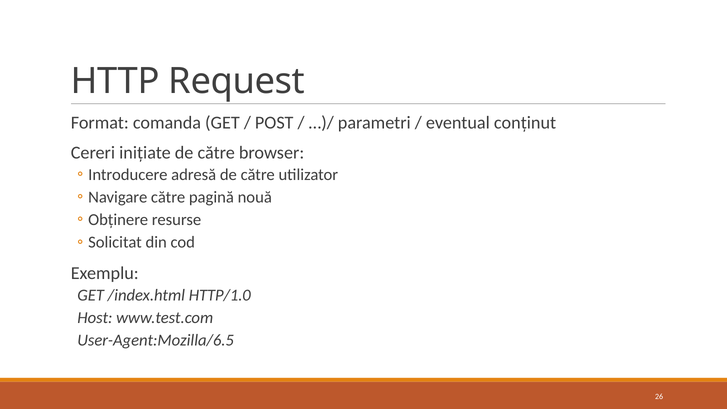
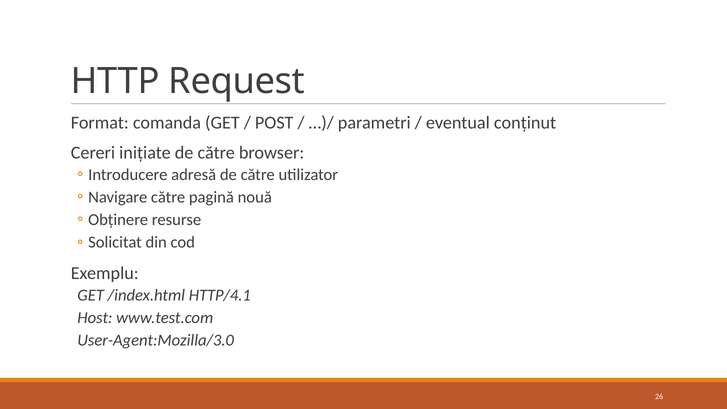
HTTP/1.0: HTTP/1.0 -> HTTP/4.1
User-Agent:Mozilla/6.5: User-Agent:Mozilla/6.5 -> User-Agent:Mozilla/3.0
